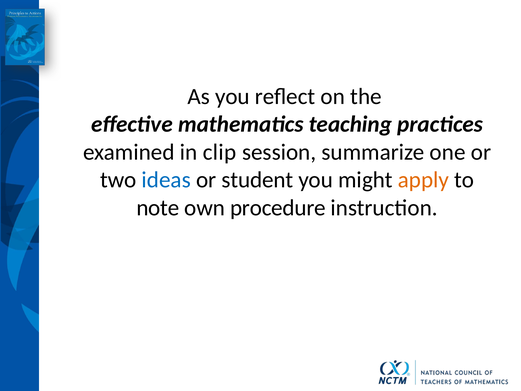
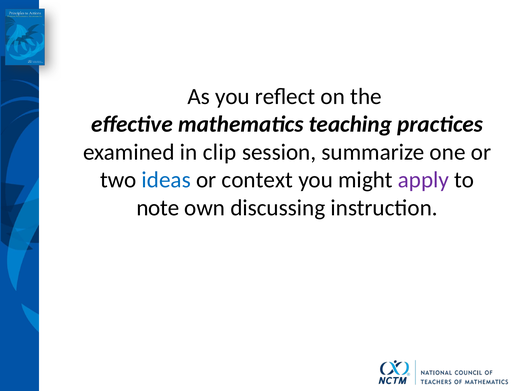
student: student -> context
apply colour: orange -> purple
procedure: procedure -> discussing
